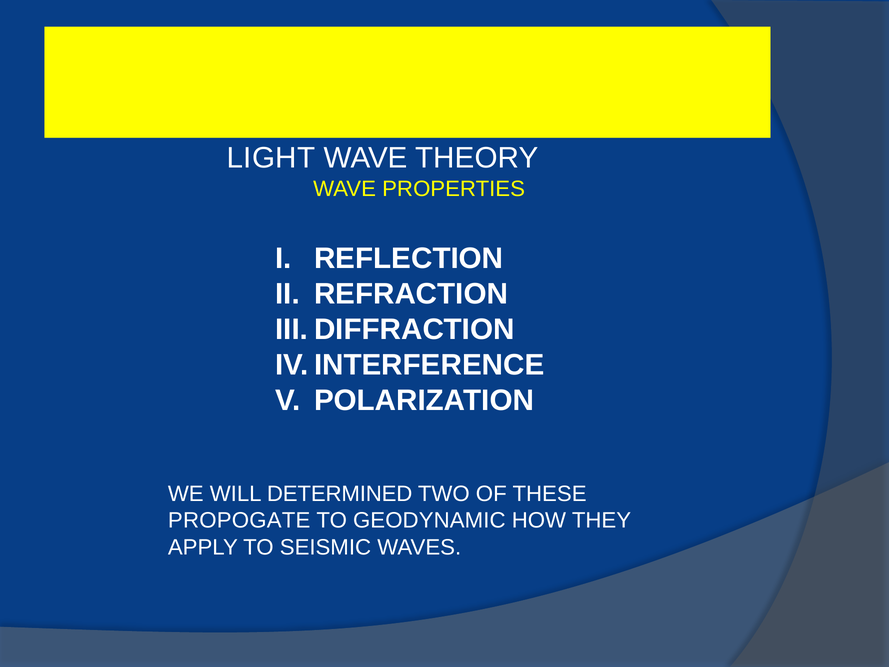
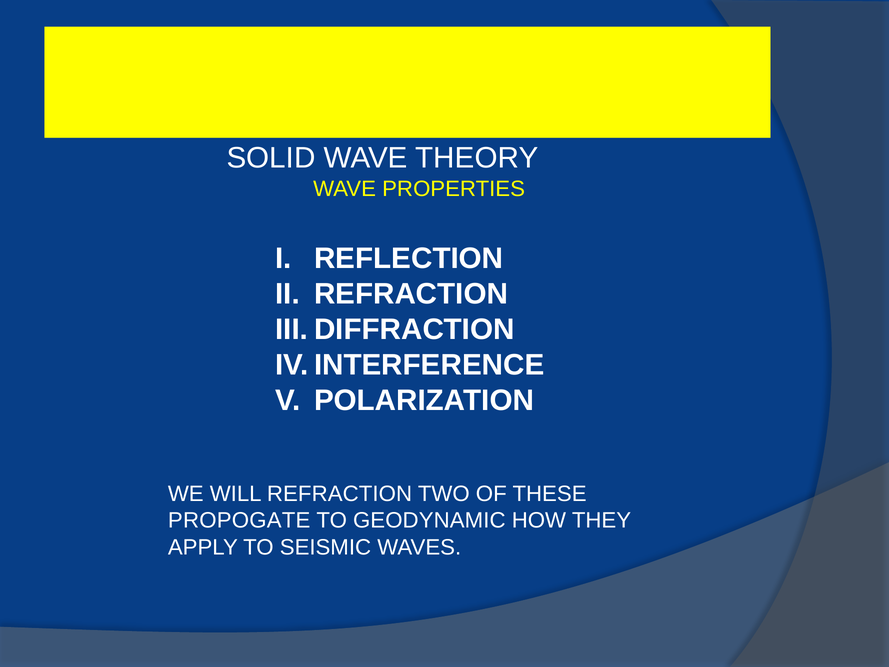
LIGHT: LIGHT -> SOLID
WILL DETERMINED: DETERMINED -> REFRACTION
